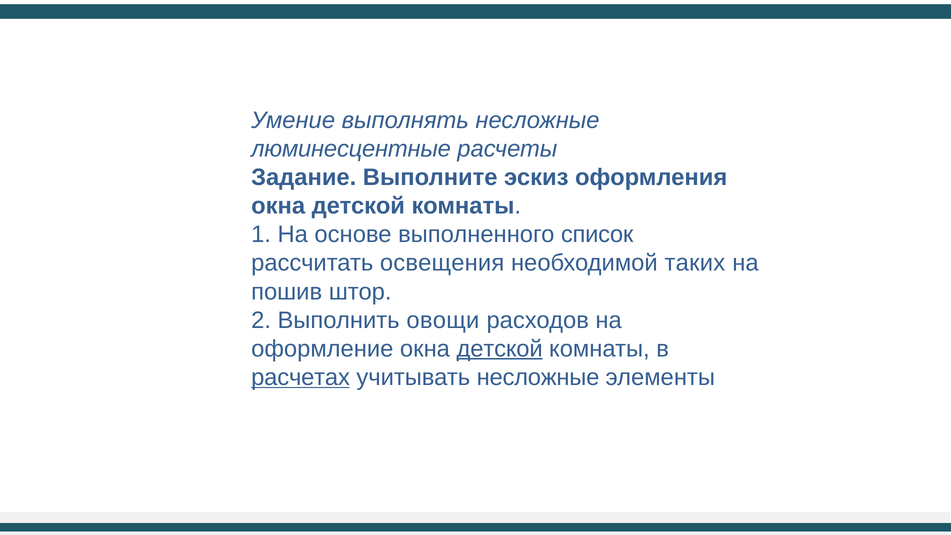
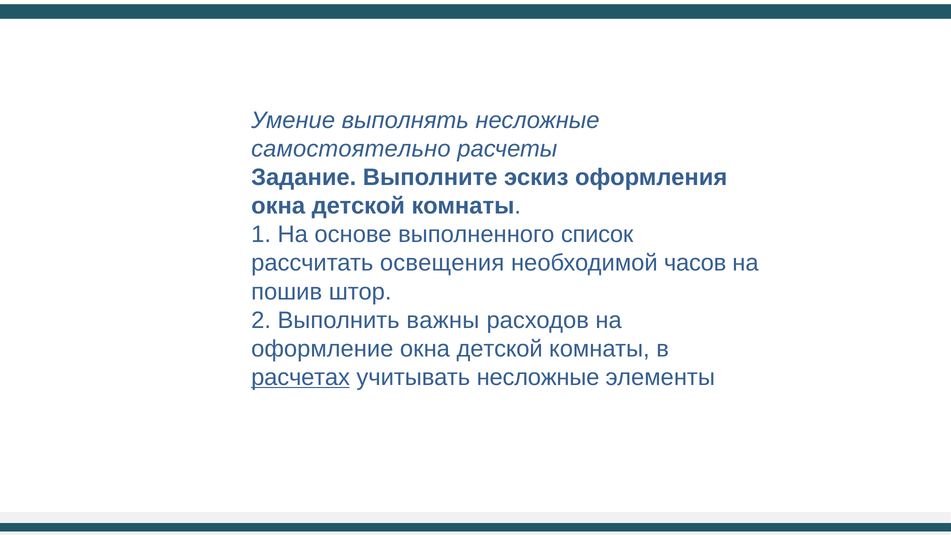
люминесцентные: люминесцентные -> самостоятельно
таких: таких -> часов
овощи: овощи -> важны
детской at (500, 349) underline: present -> none
